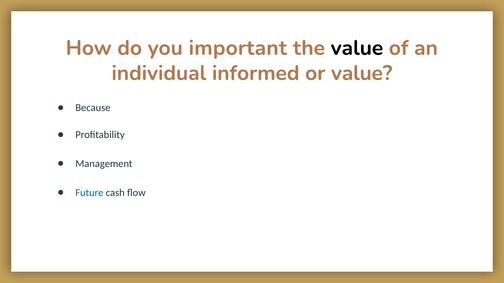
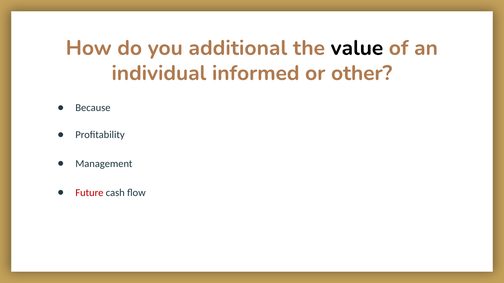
important: important -> additional
or value: value -> other
Future colour: blue -> red
